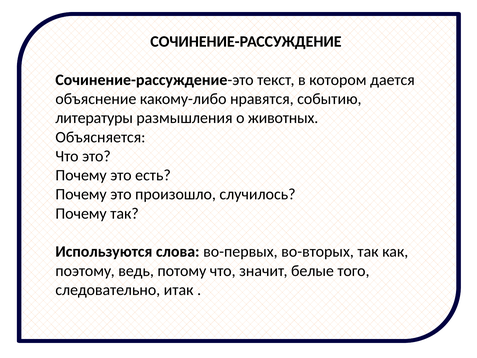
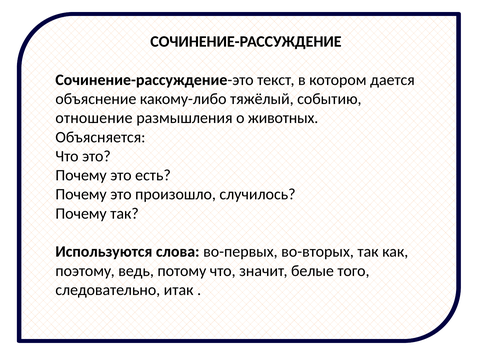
нравятся: нравятся -> тяжёлый
литературы: литературы -> отношение
